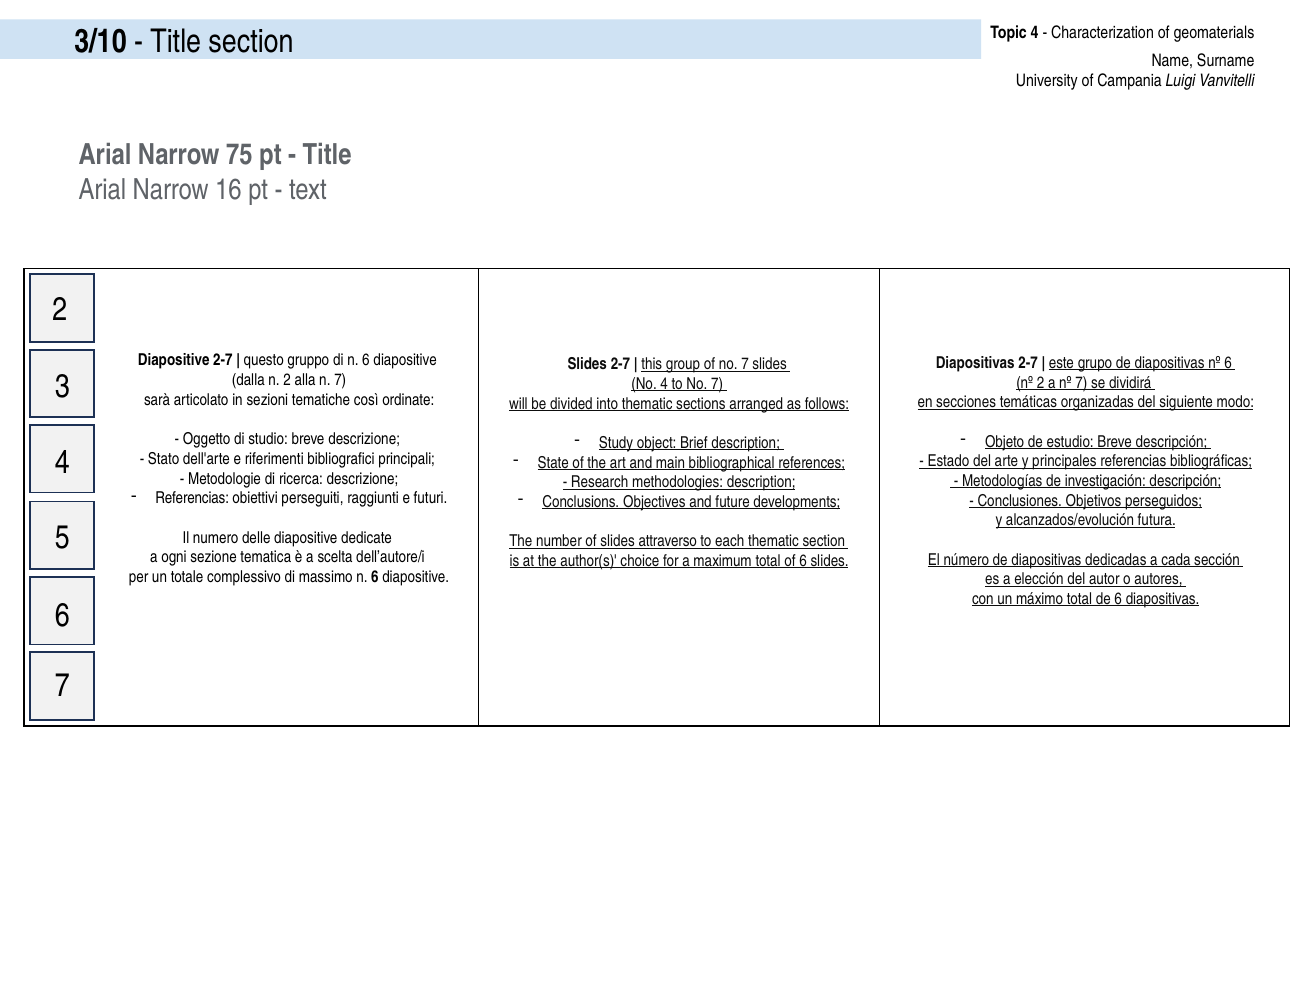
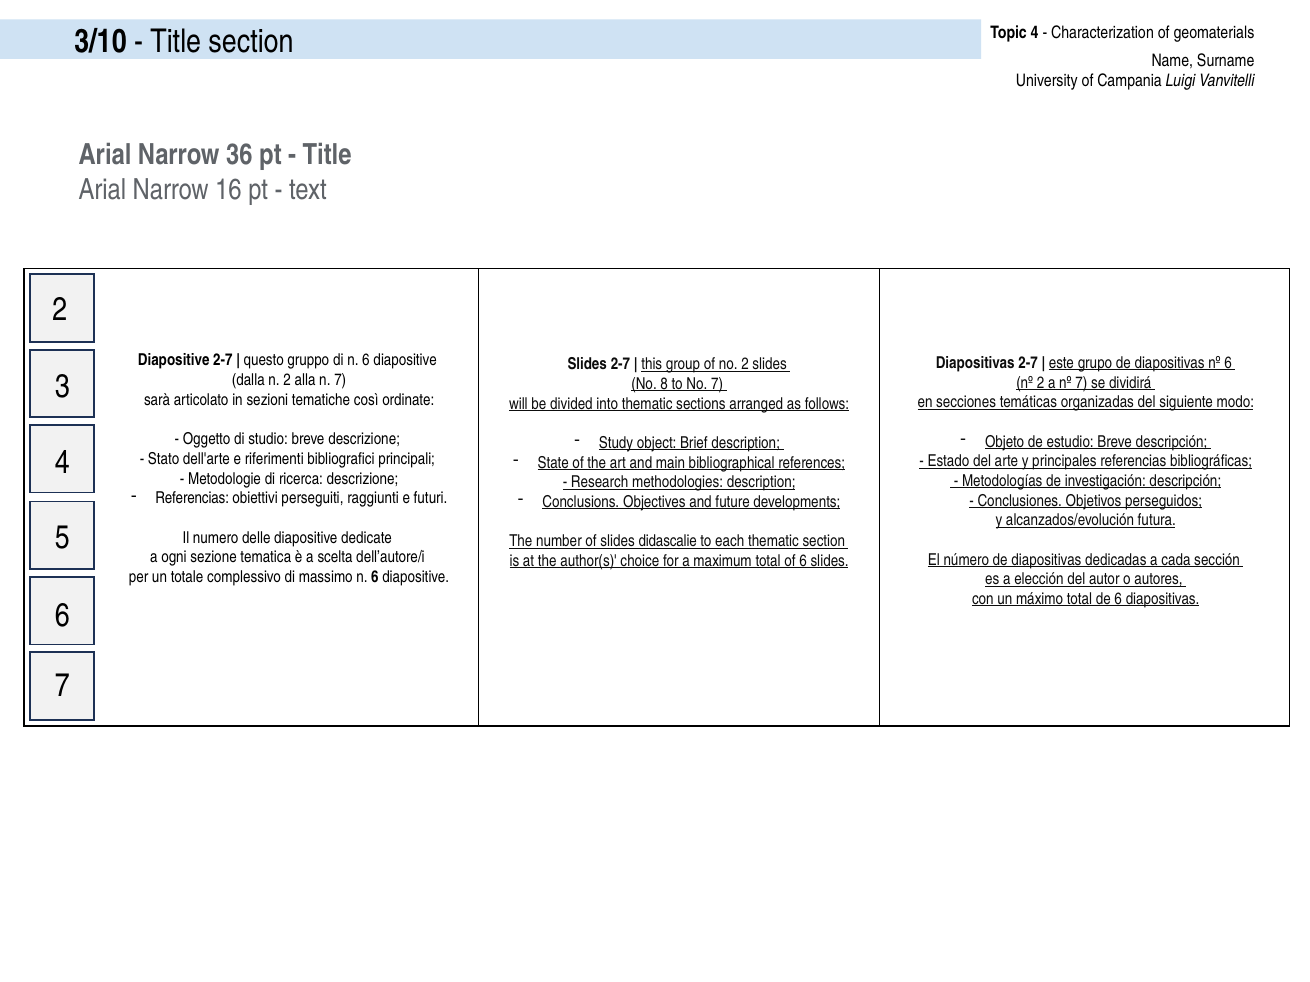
75: 75 -> 36
of no 7: 7 -> 2
No 4: 4 -> 8
attraverso: attraverso -> didascalie
